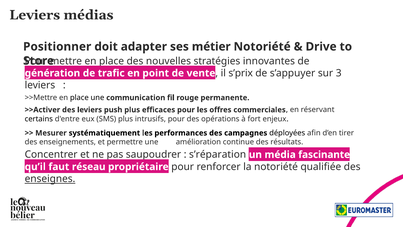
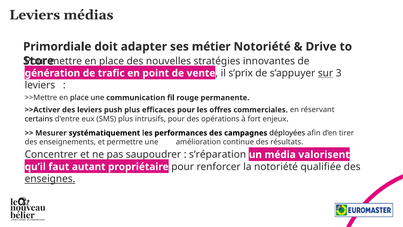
Positionner: Positionner -> Primordiale
sur underline: none -> present
fascinante: fascinante -> valorisent
réseau: réseau -> autant
